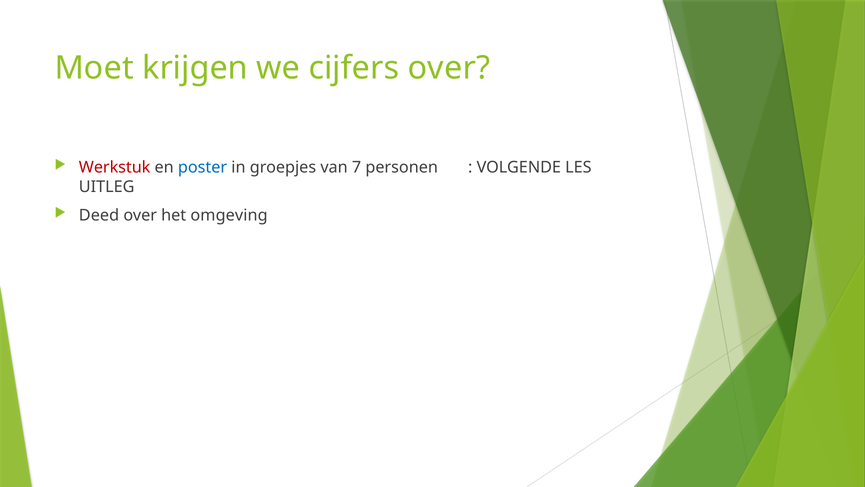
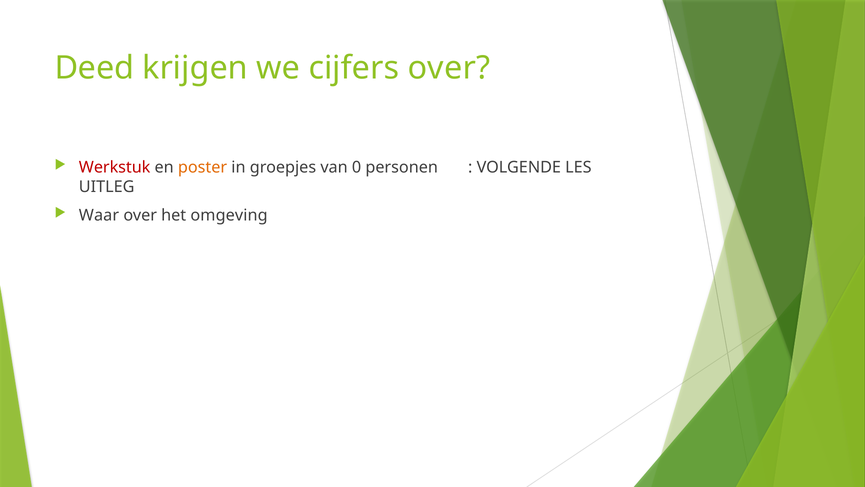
Moet: Moet -> Deed
poster colour: blue -> orange
7: 7 -> 0
Deed: Deed -> Waar
